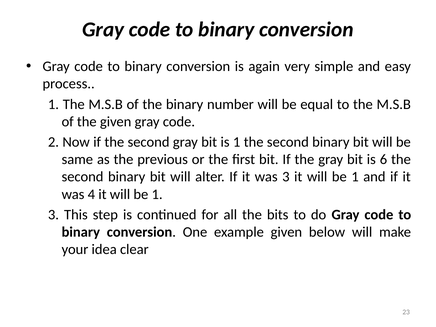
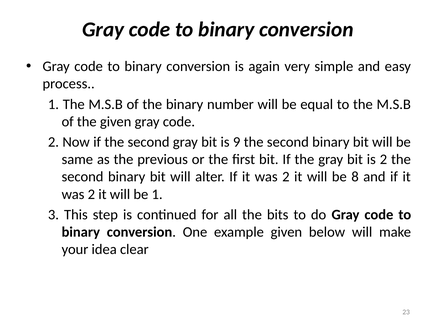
is 1: 1 -> 9
is 6: 6 -> 2
3 at (286, 177): 3 -> 2
1 at (355, 177): 1 -> 8
4 at (91, 194): 4 -> 2
